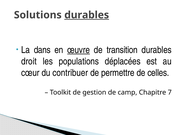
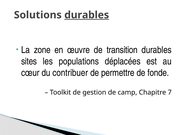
dans: dans -> zone
œuvre underline: present -> none
droit: droit -> sites
celles: celles -> fonde
